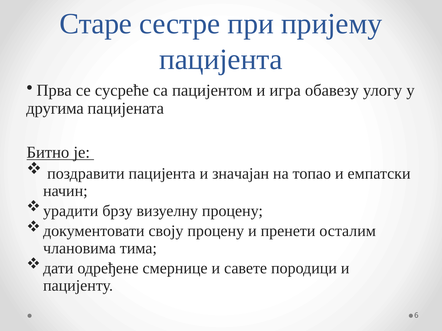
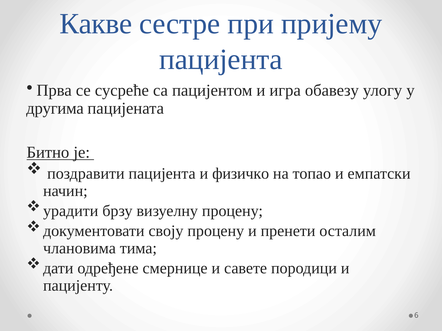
Старе: Старе -> Какве
значајан: значајан -> физичко
